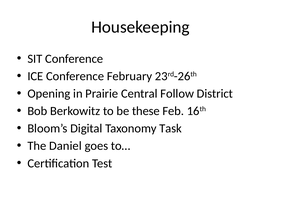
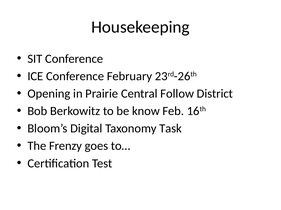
these: these -> know
Daniel: Daniel -> Frenzy
